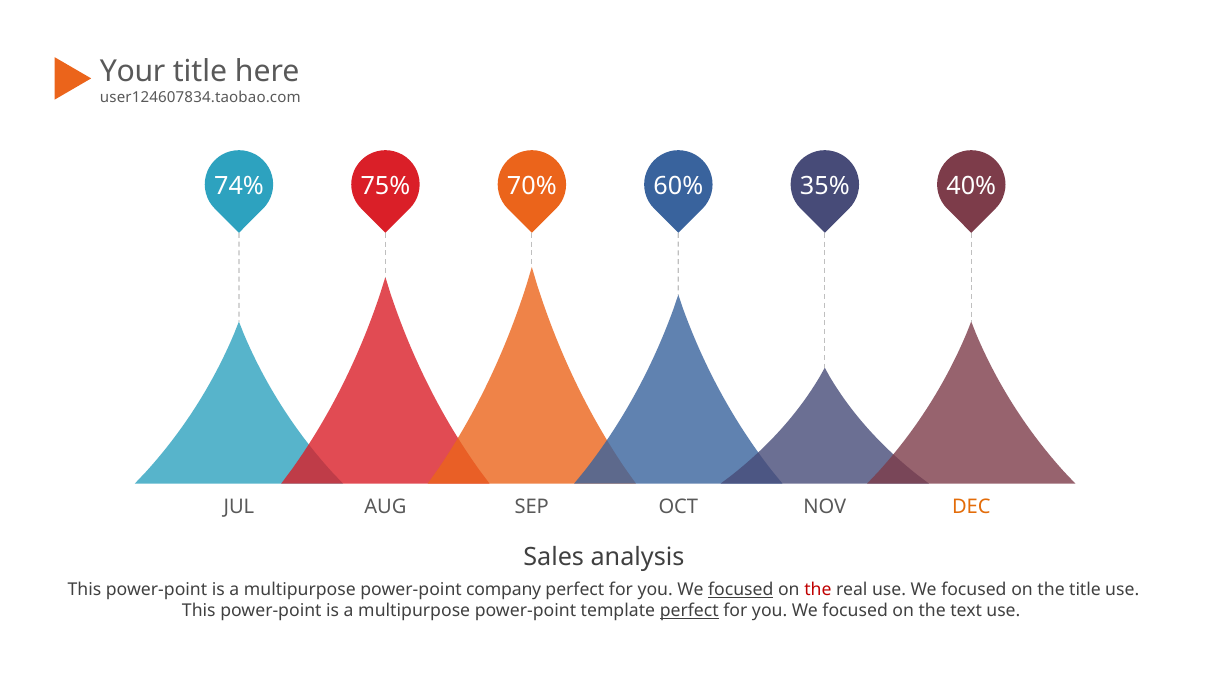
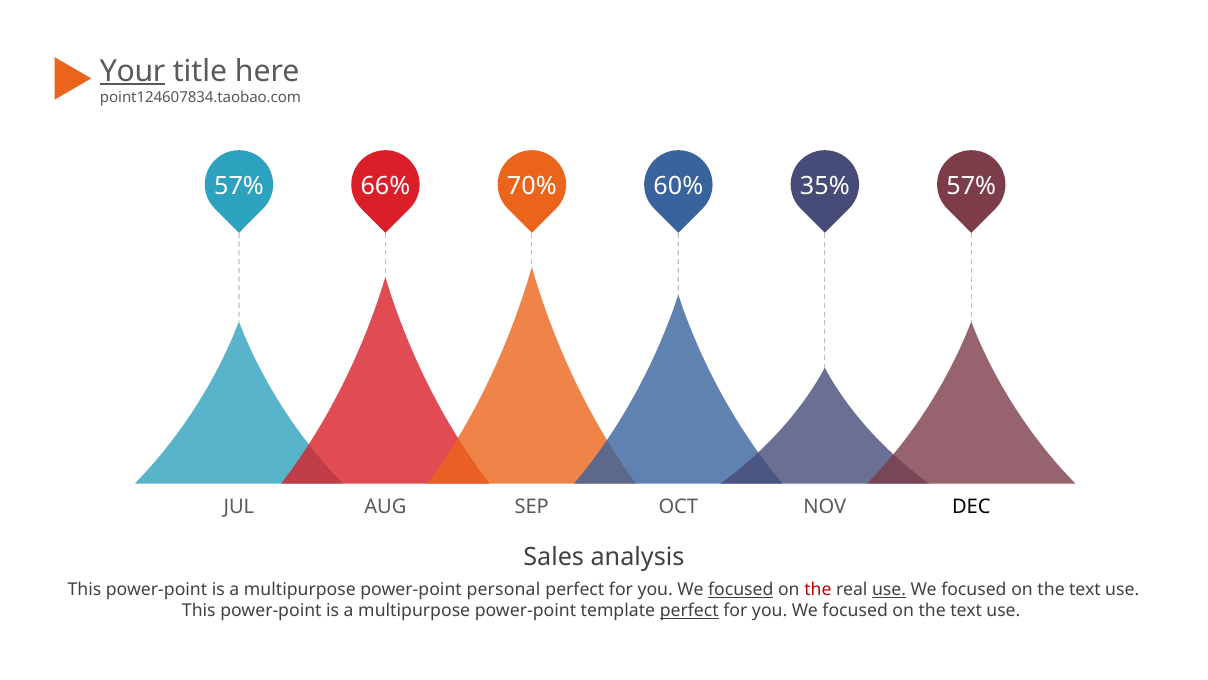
Your underline: none -> present
user124607834.taobao.com: user124607834.taobao.com -> point124607834.taobao.com
74% at (239, 186): 74% -> 57%
75%: 75% -> 66%
35% 40%: 40% -> 57%
DEC colour: orange -> black
company: company -> personal
use at (889, 590) underline: none -> present
title at (1085, 590): title -> text
